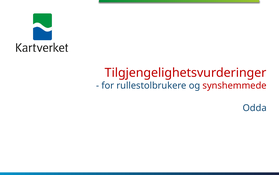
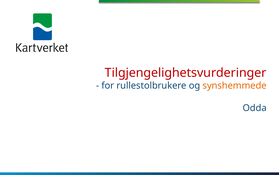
synshemmede colour: red -> orange
